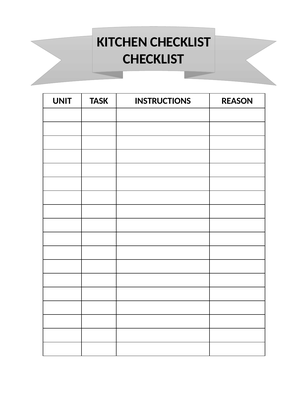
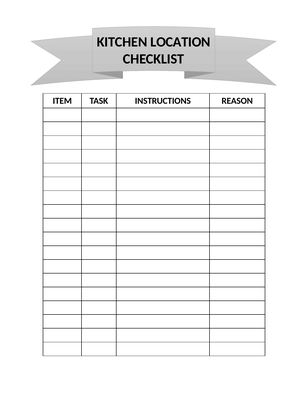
KITCHEN CHECKLIST: CHECKLIST -> LOCATION
UNIT: UNIT -> ITEM
